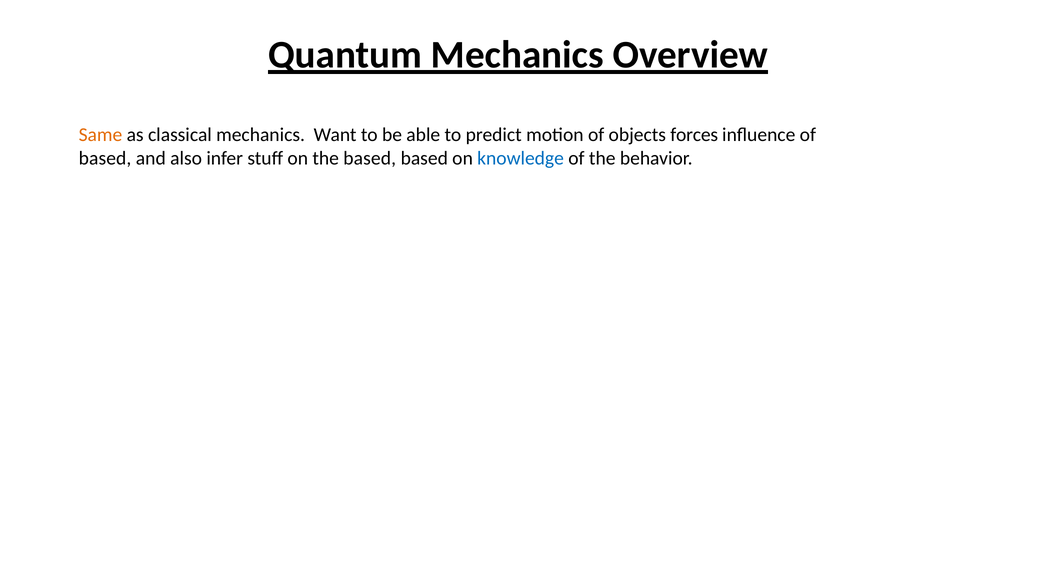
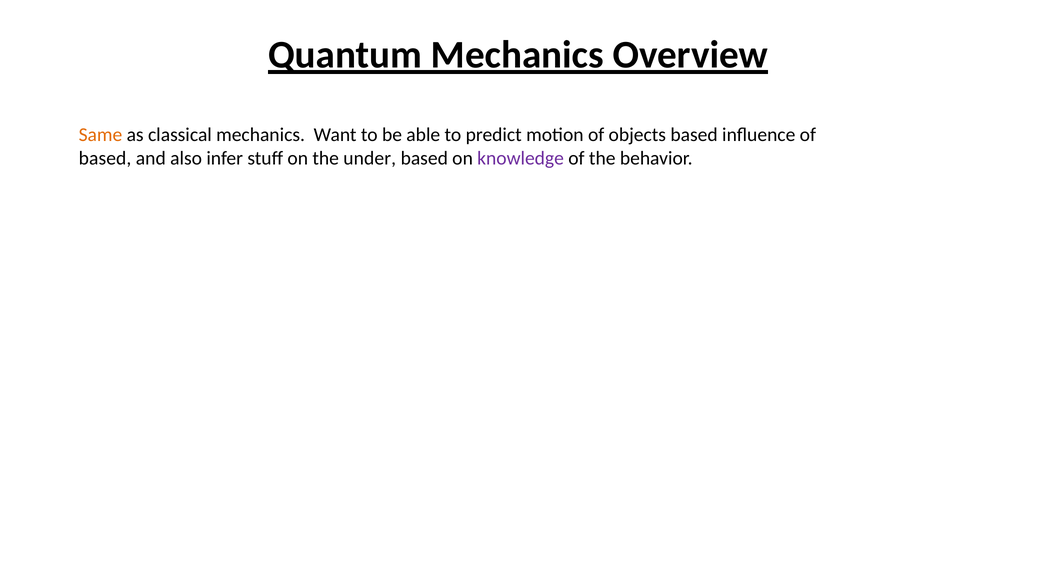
objects forces: forces -> based
the based: based -> under
knowledge colour: blue -> purple
